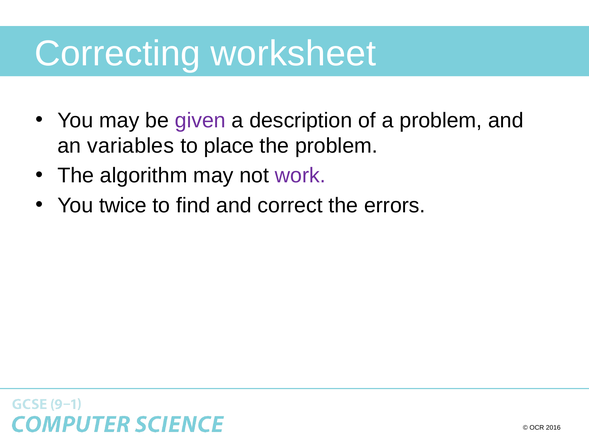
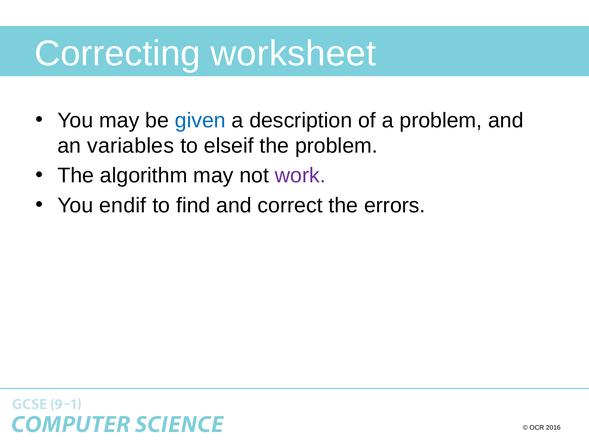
given colour: purple -> blue
place: place -> elseif
twice: twice -> endif
